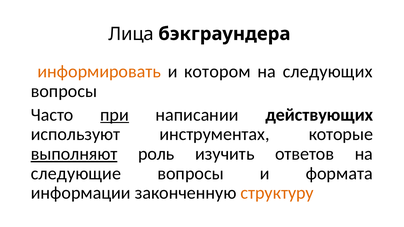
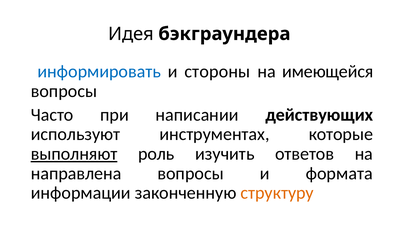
Лица: Лица -> Идея
информировать colour: orange -> blue
котором: котором -> стороны
следующих: следующих -> имеющейся
при underline: present -> none
следующие: следующие -> направлена
